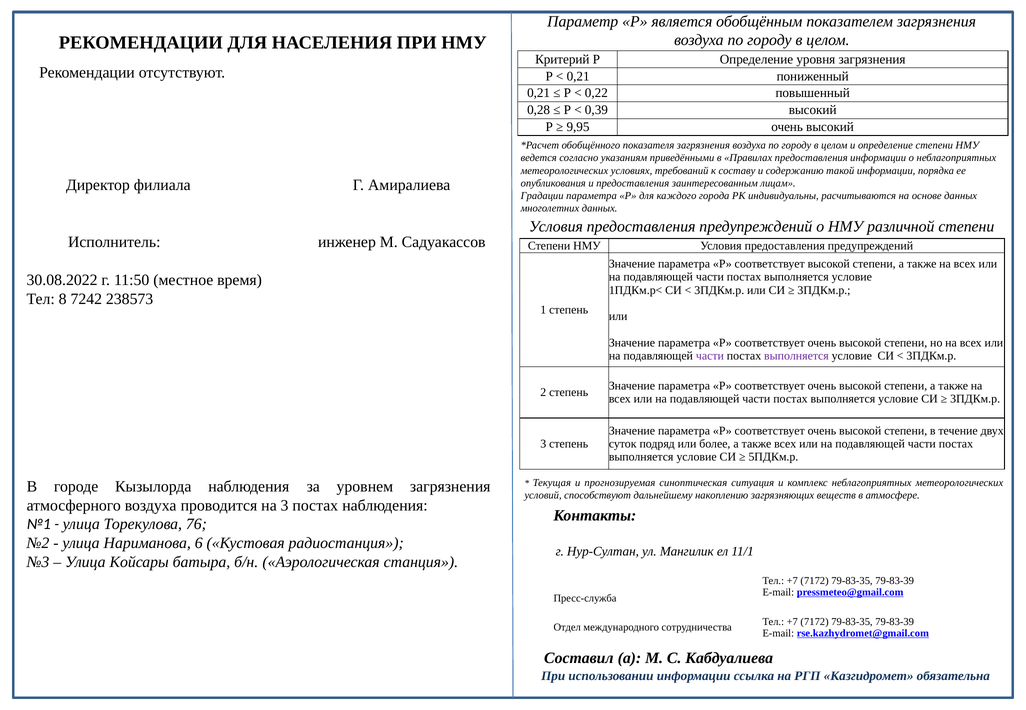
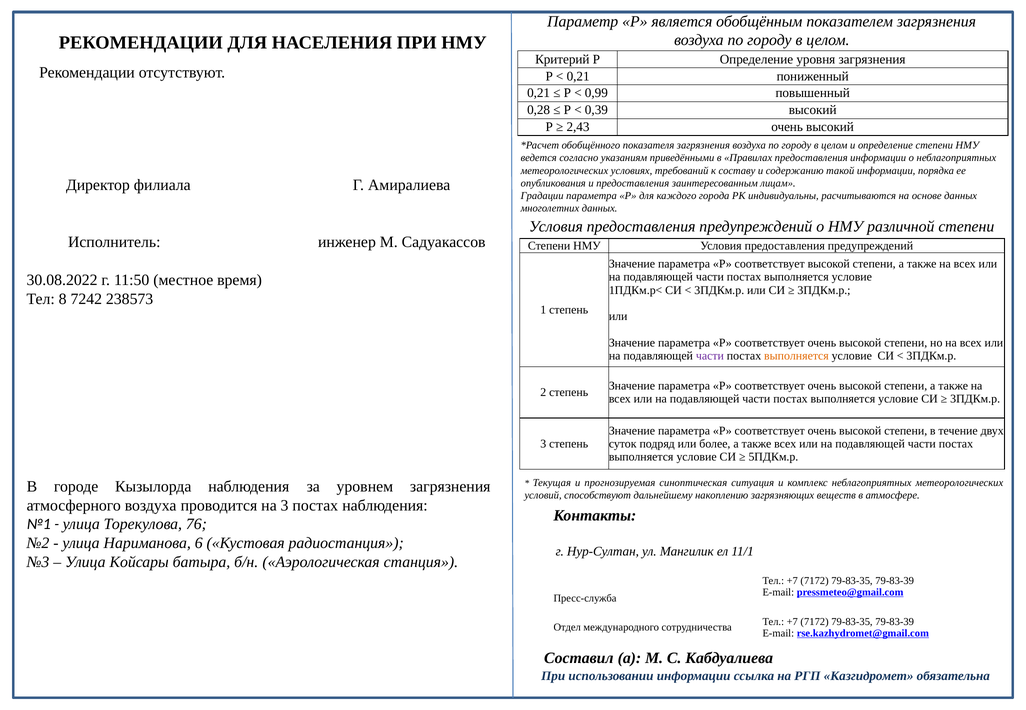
0,22: 0,22 -> 0,99
9,95: 9,95 -> 2,43
выполняется at (796, 356) colour: purple -> orange
